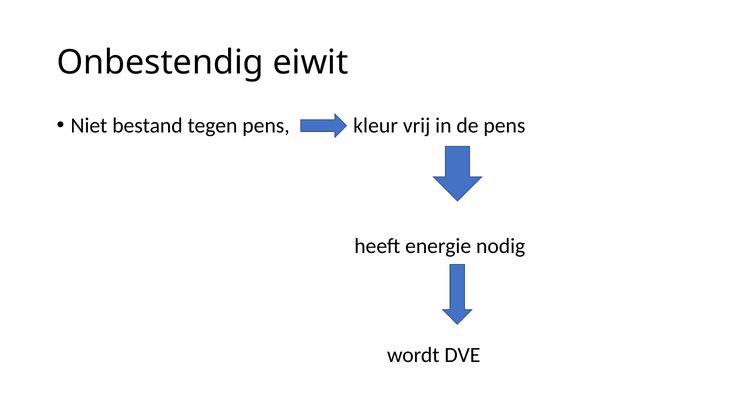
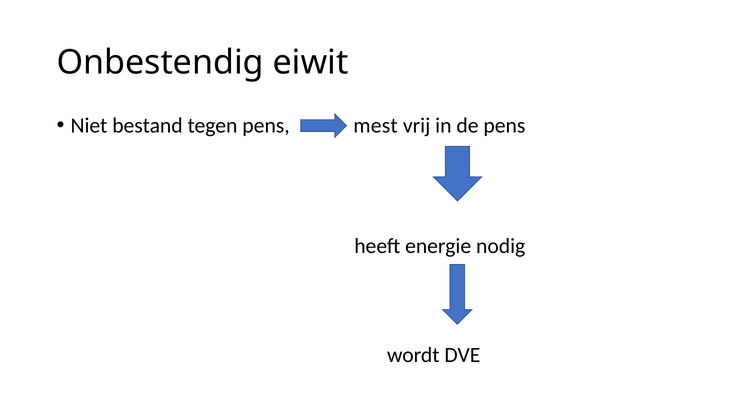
kleur: kleur -> mest
